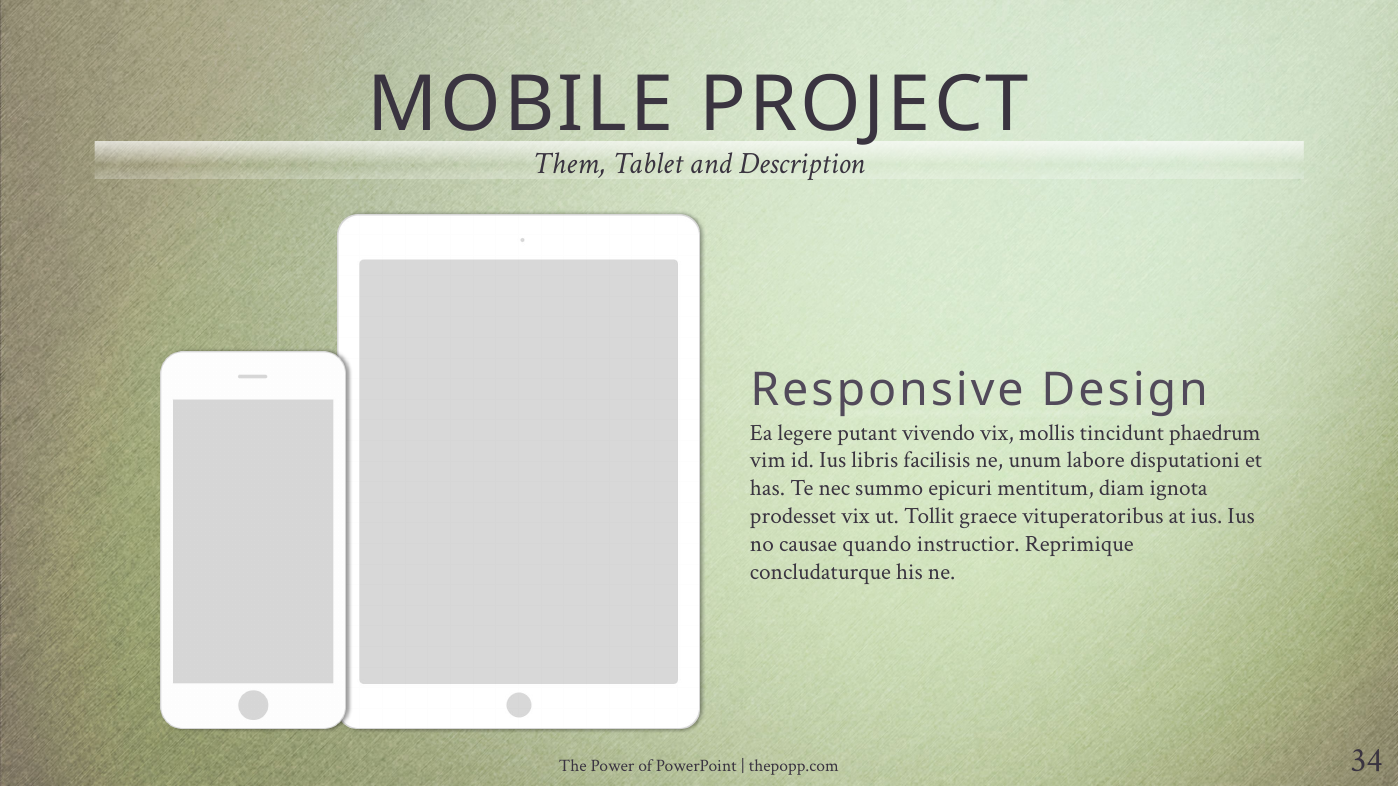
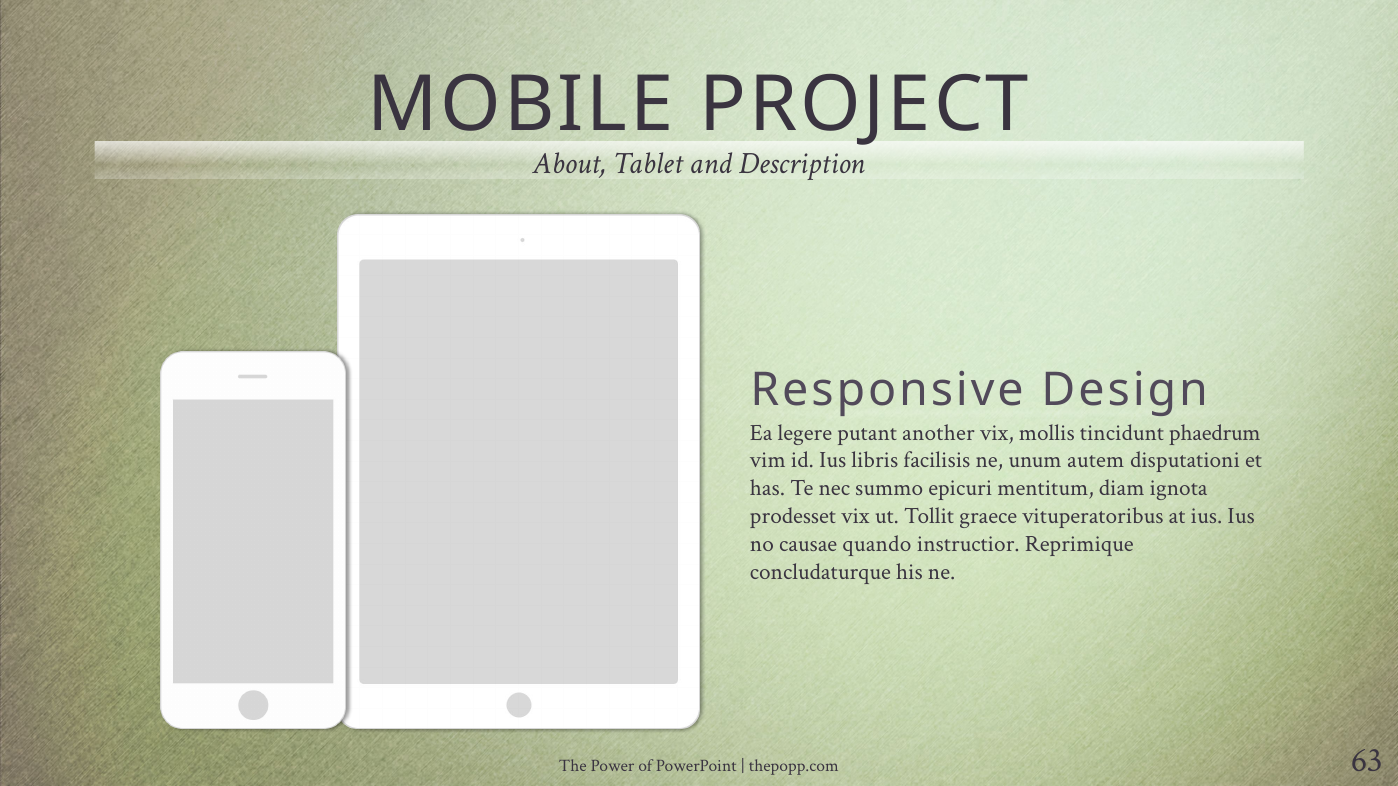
Them: Them -> About
vivendo: vivendo -> another
labore: labore -> autem
34: 34 -> 63
